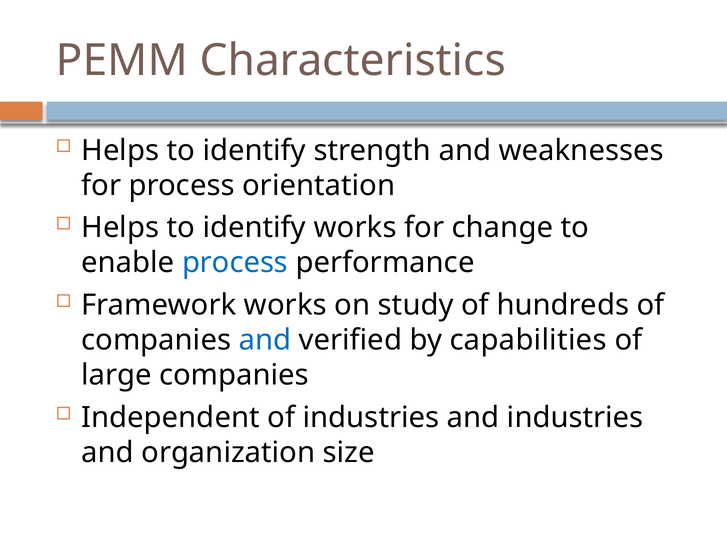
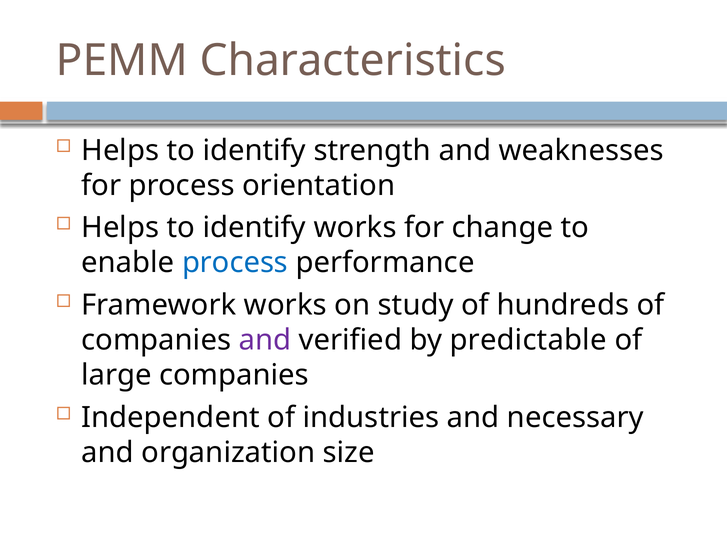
and at (265, 340) colour: blue -> purple
capabilities: capabilities -> predictable
and industries: industries -> necessary
